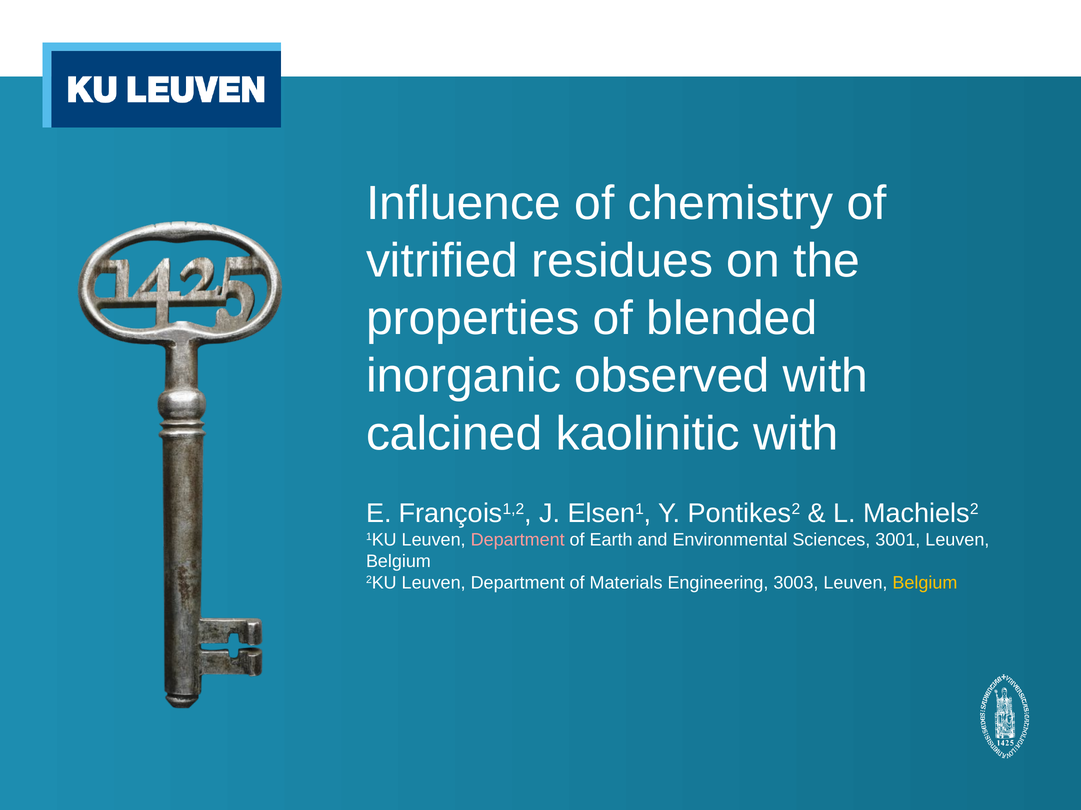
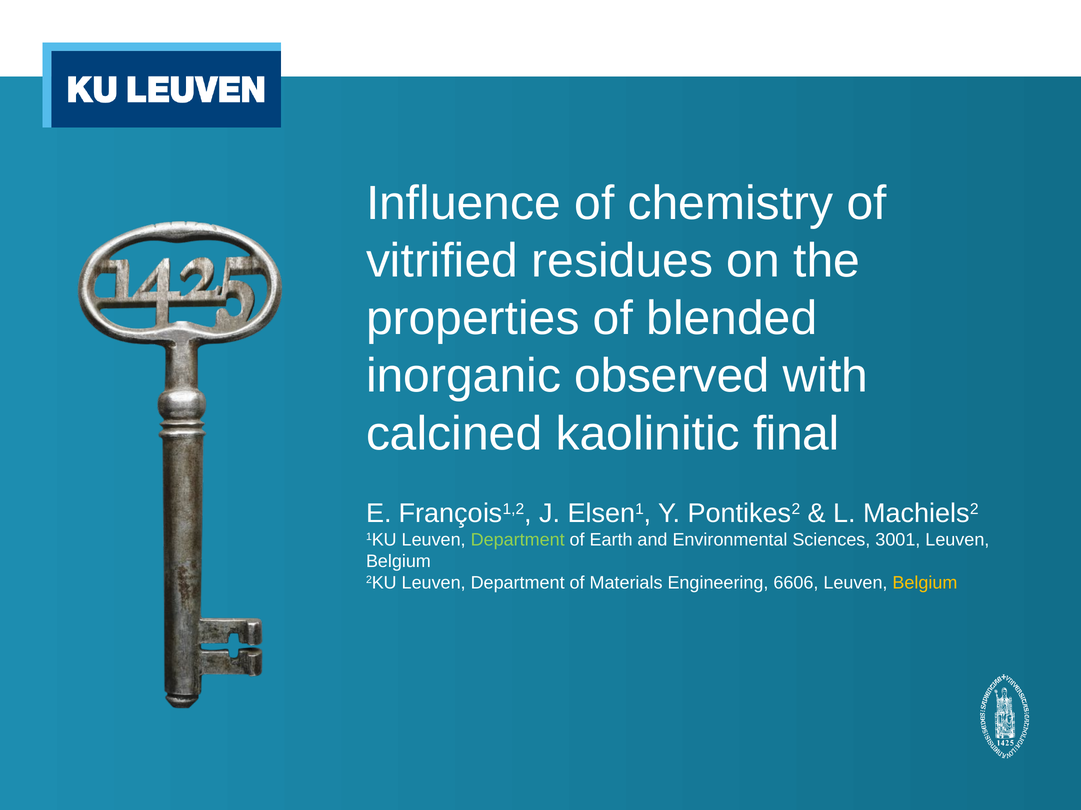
kaolinitic with: with -> final
Department at (518, 540) colour: pink -> light green
3003: 3003 -> 6606
